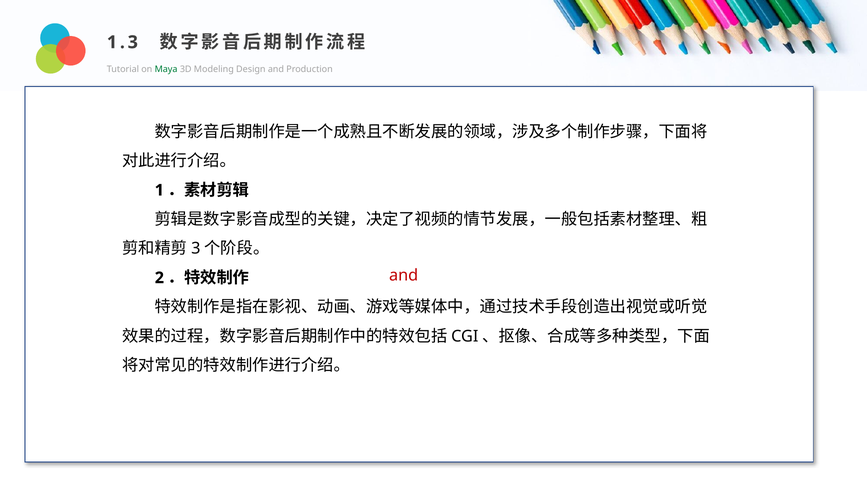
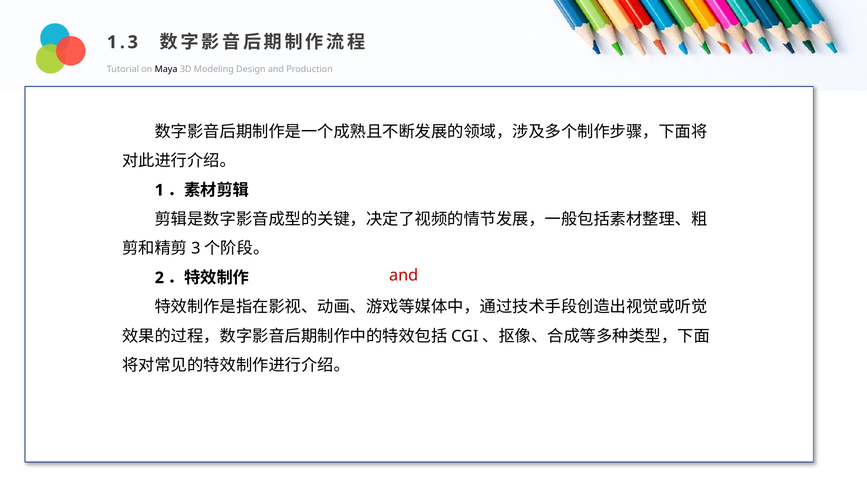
Maya colour: green -> black
